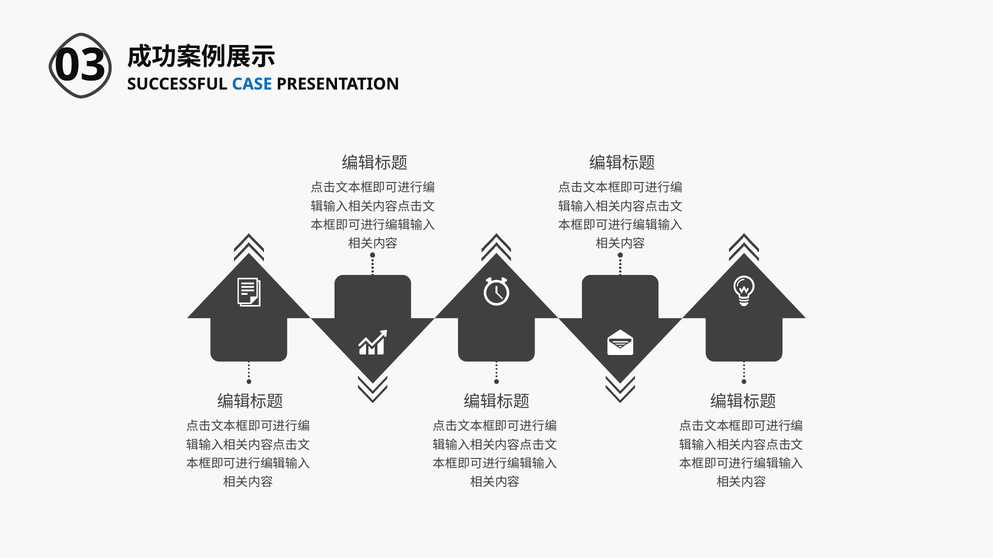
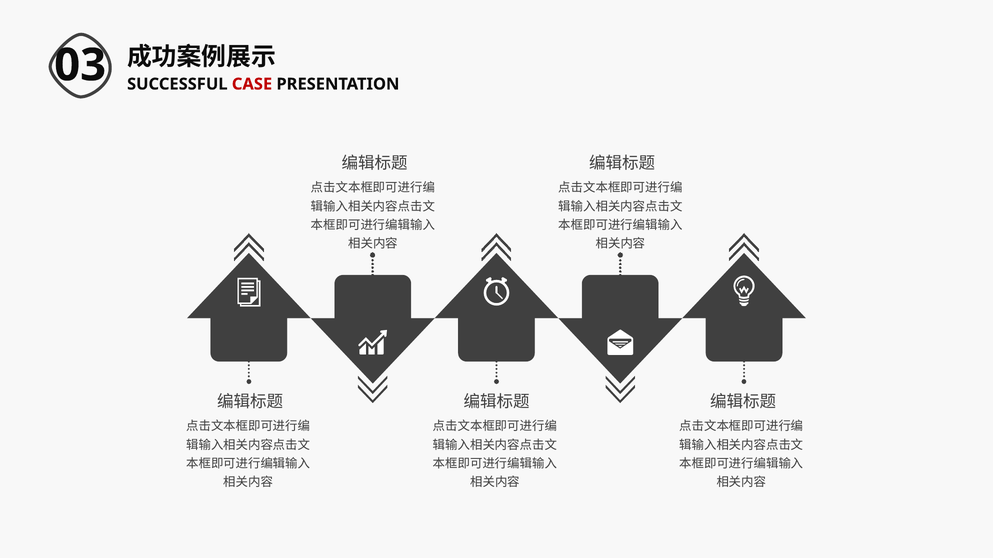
CASE colour: blue -> red
